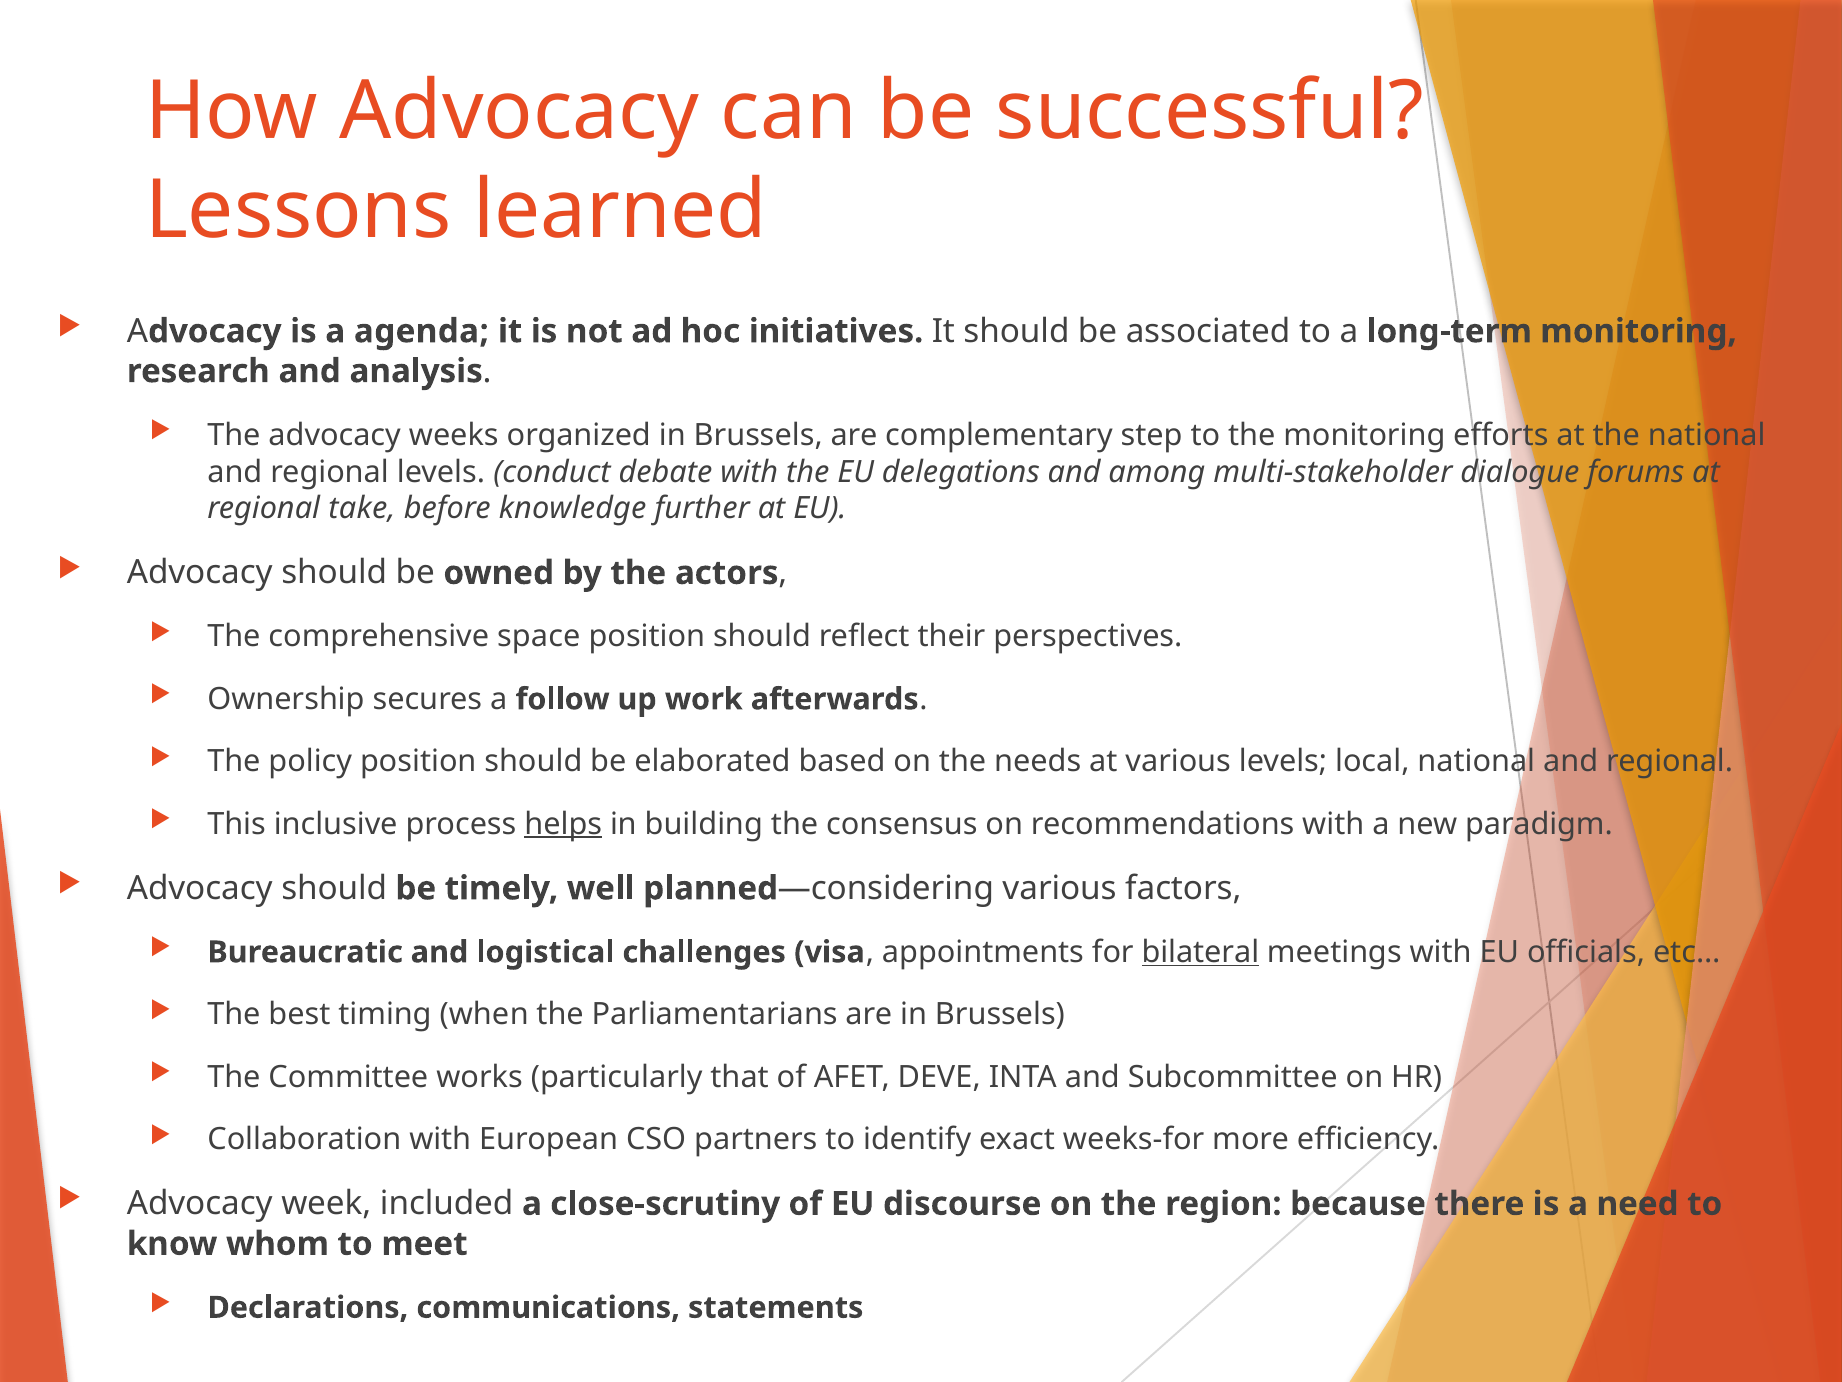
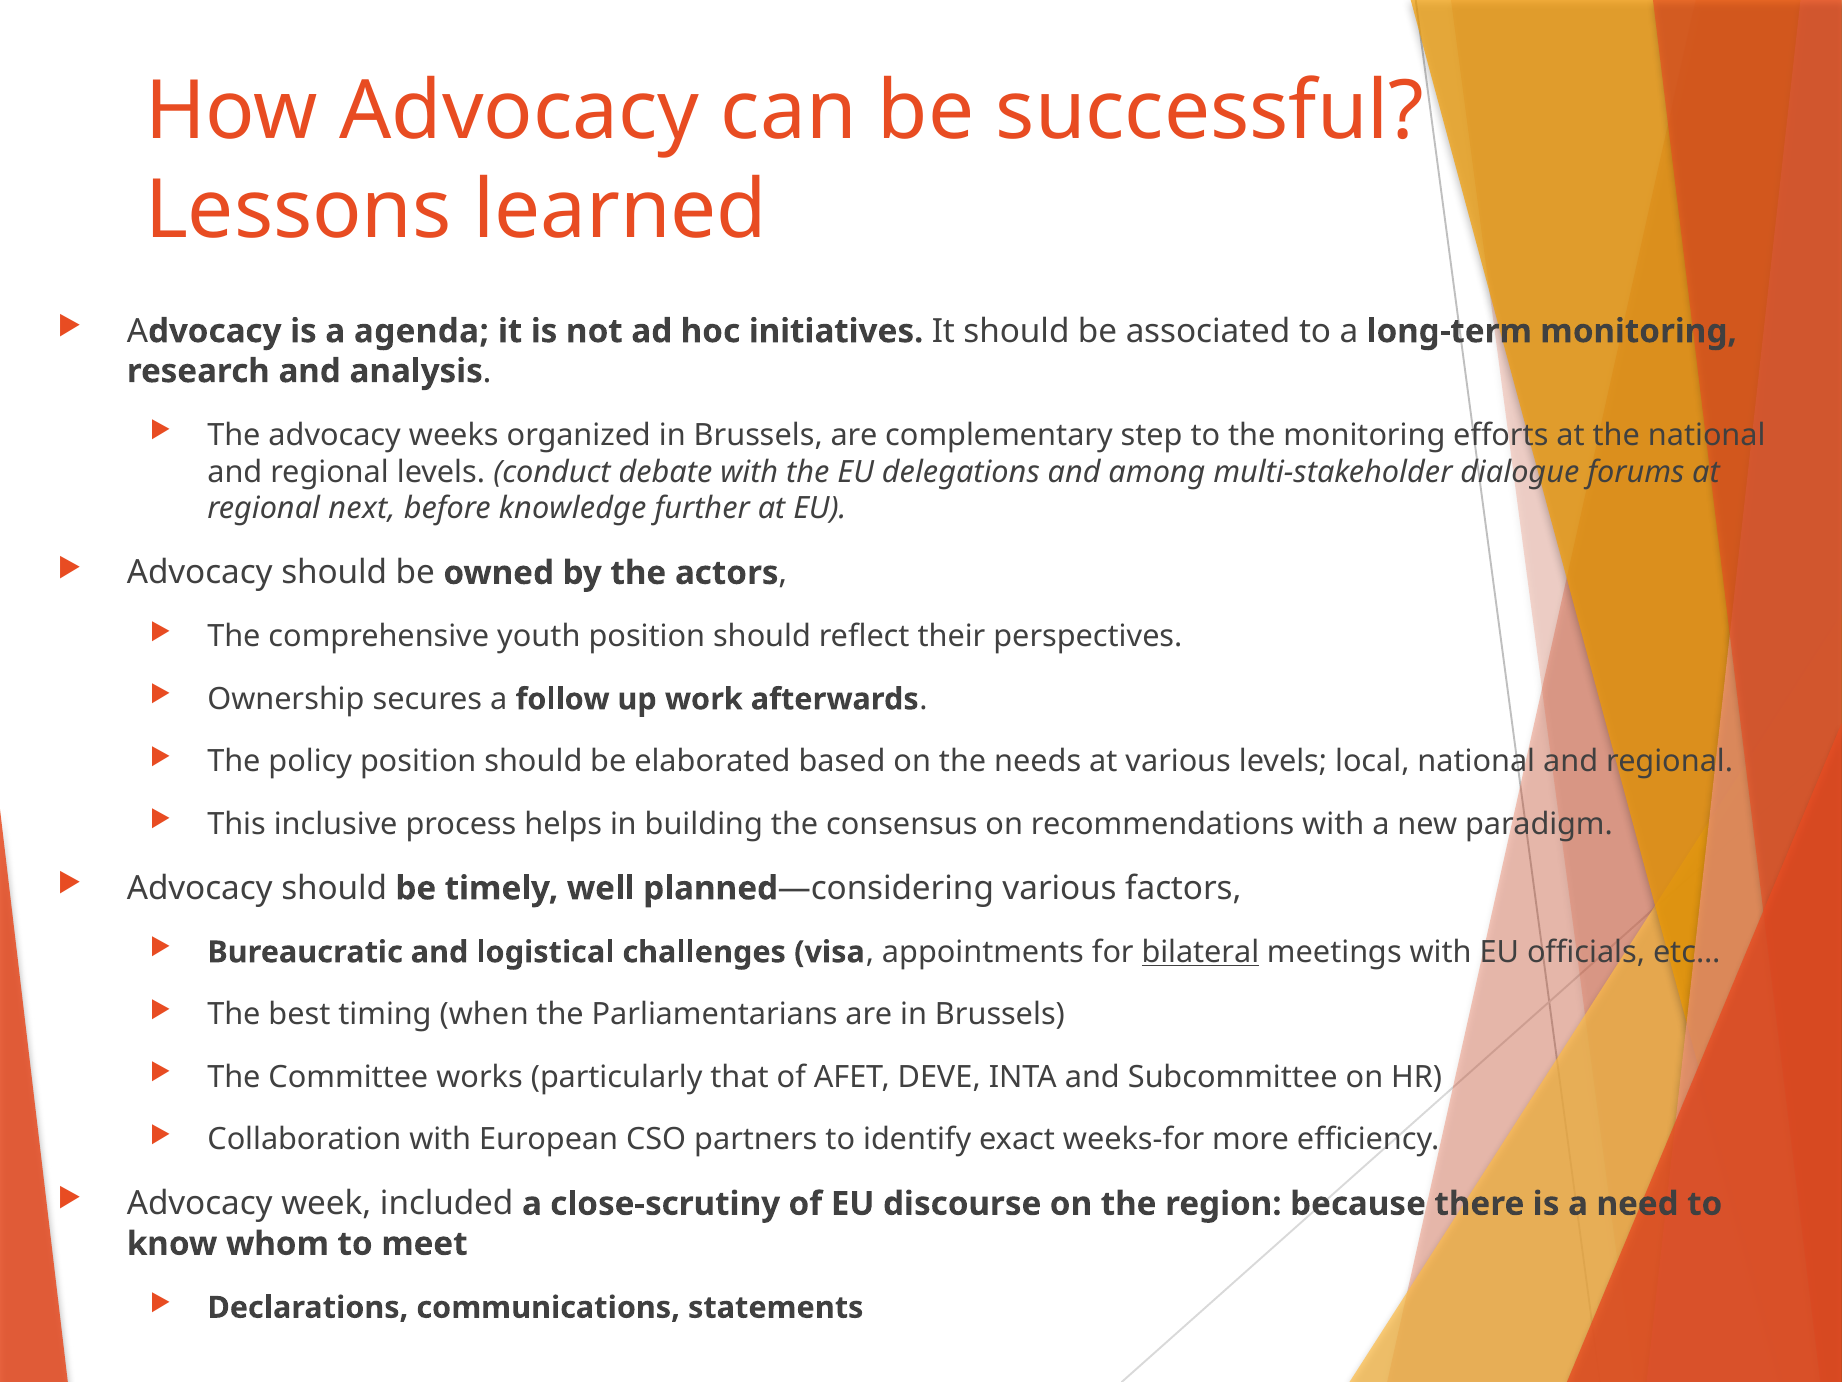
take: take -> next
space: space -> youth
helps underline: present -> none
